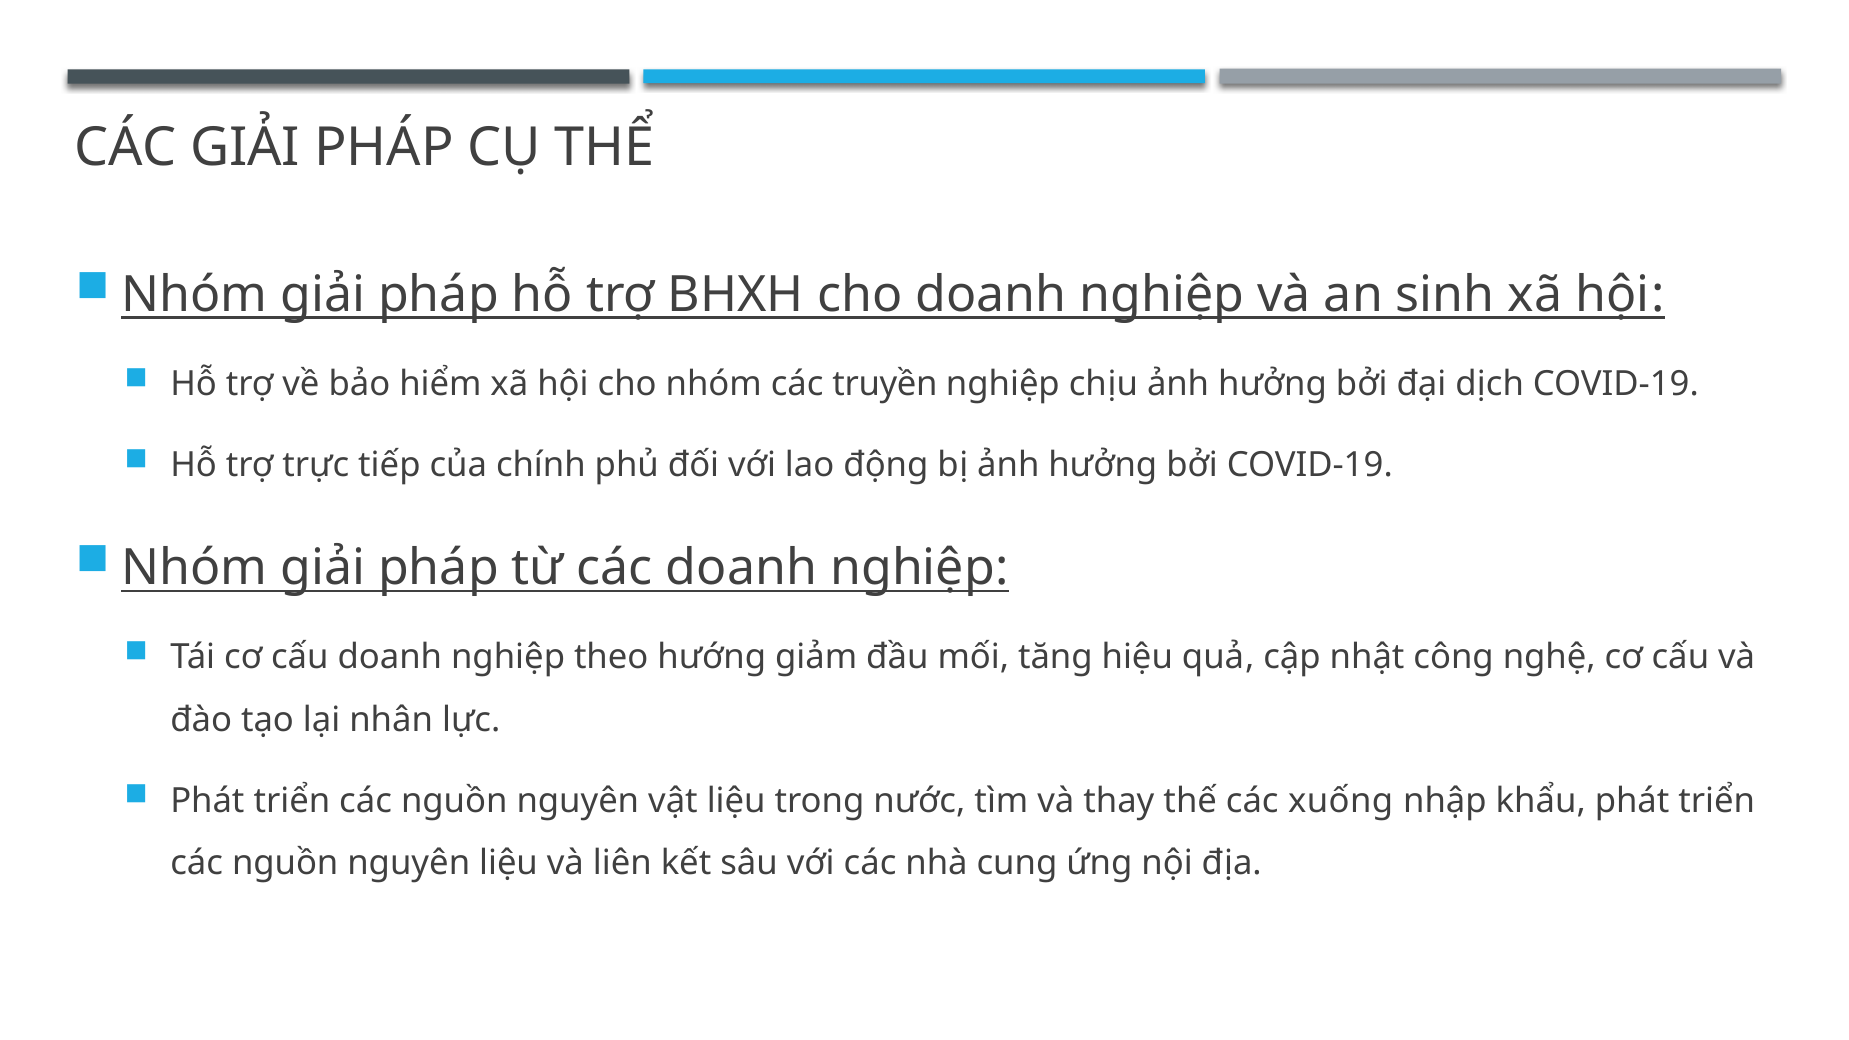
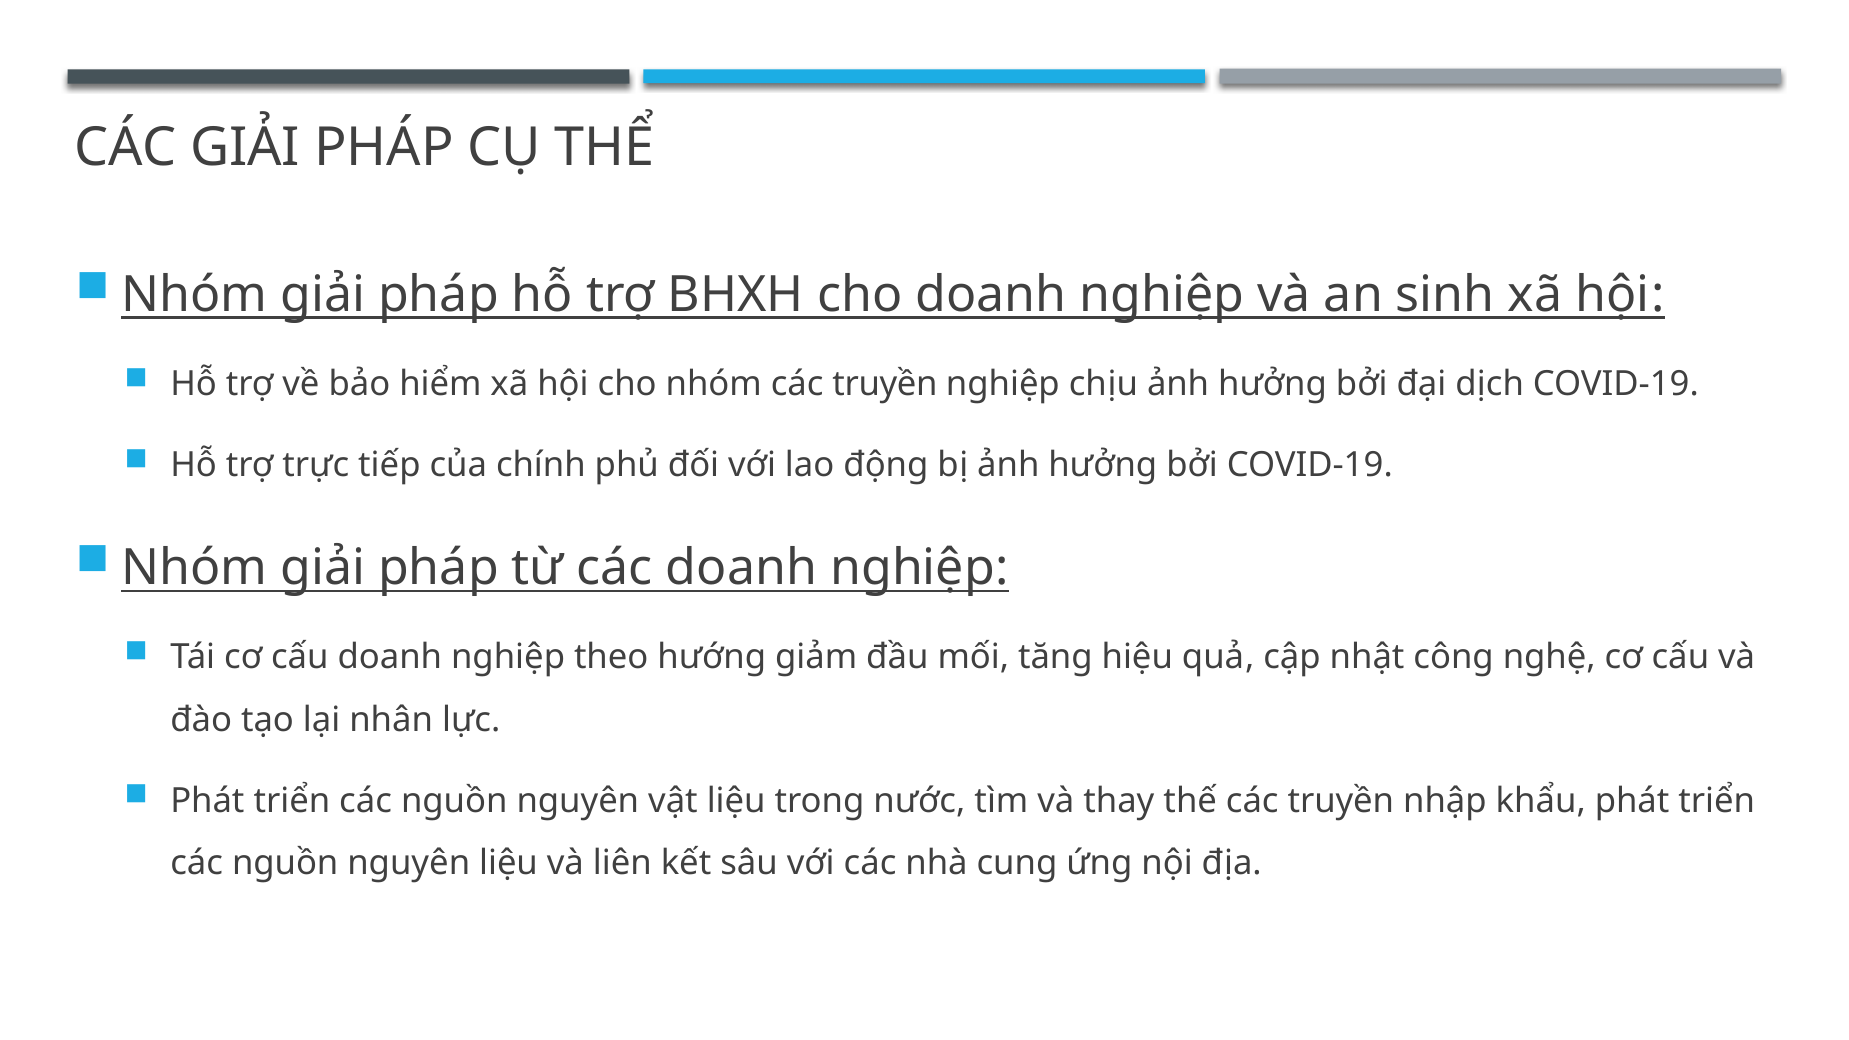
thế các xuống: xuống -> truyền
